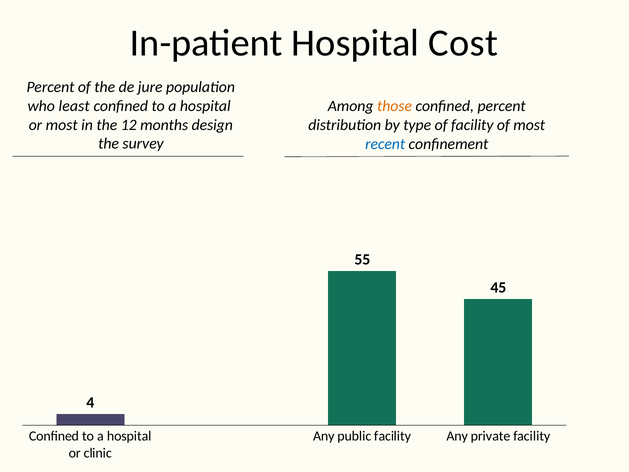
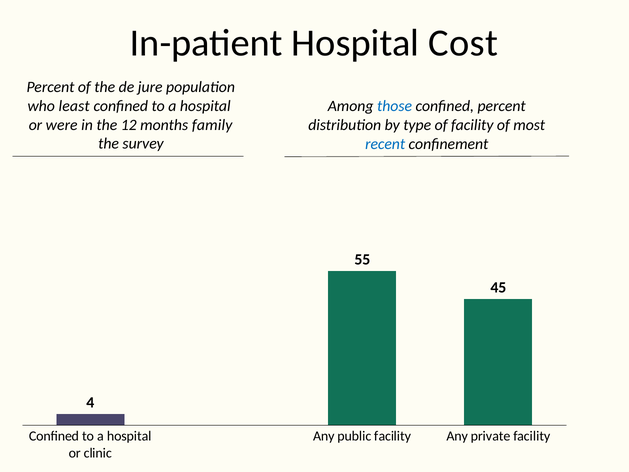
those colour: orange -> blue
or most: most -> were
design: design -> family
